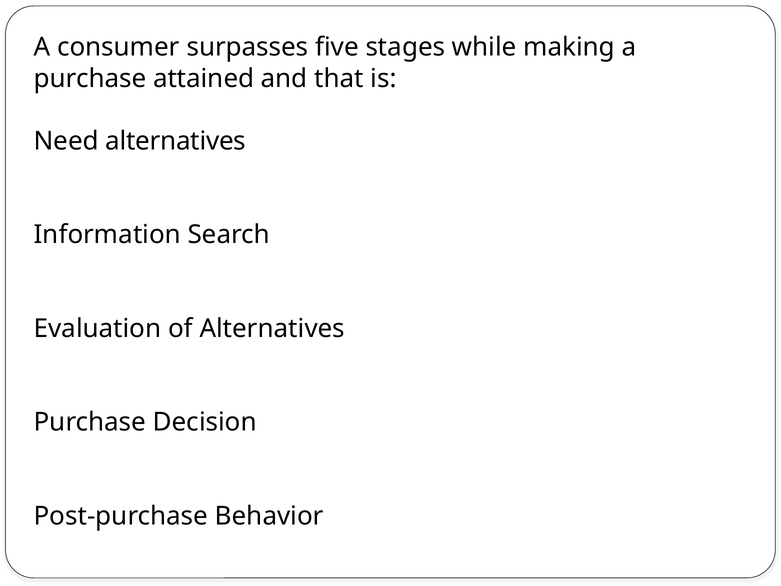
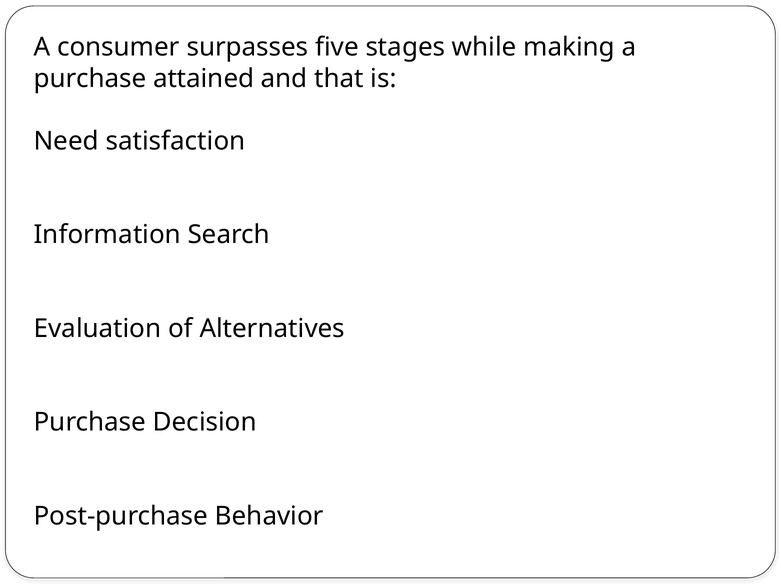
Need alternatives: alternatives -> satisfaction
